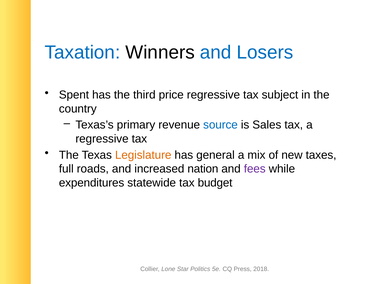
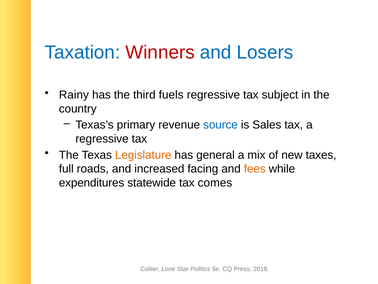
Winners colour: black -> red
Spent: Spent -> Rainy
price: price -> fuels
nation: nation -> facing
fees colour: purple -> orange
budget: budget -> comes
